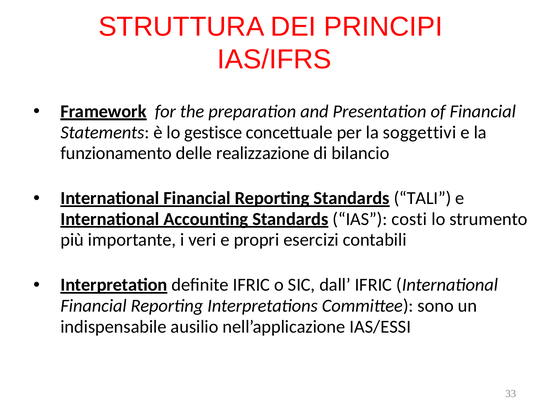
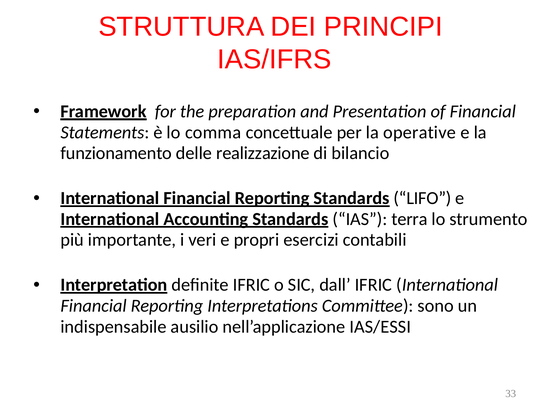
gestisce: gestisce -> comma
soggettivi: soggettivi -> operative
TALI: TALI -> LIFO
costi: costi -> terra
